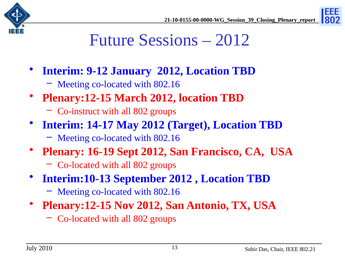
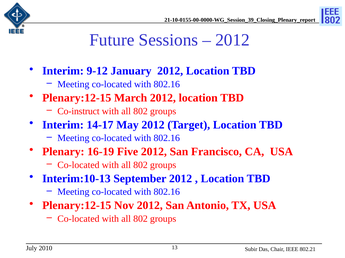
Sept: Sept -> Five
